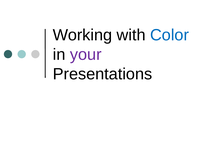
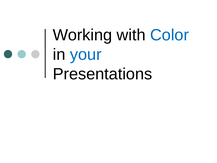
your colour: purple -> blue
